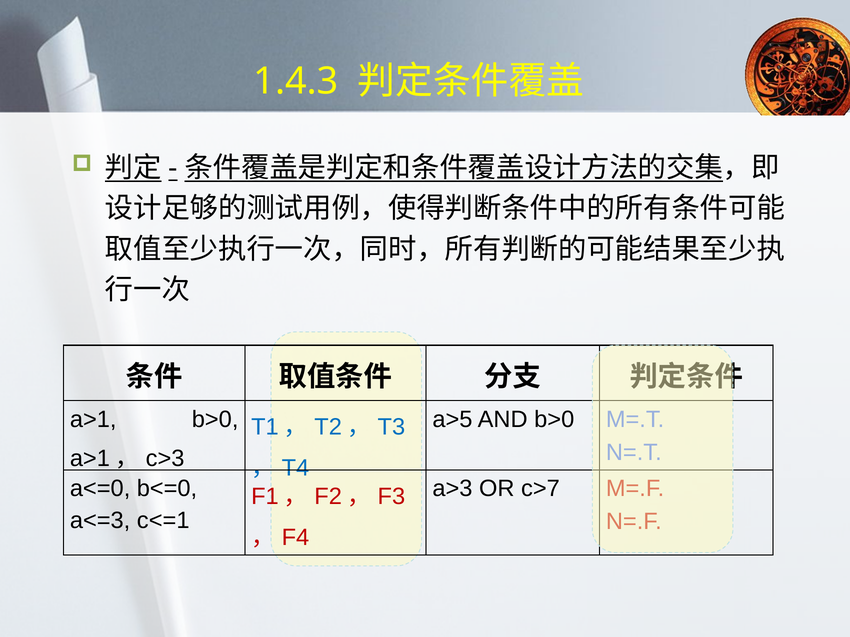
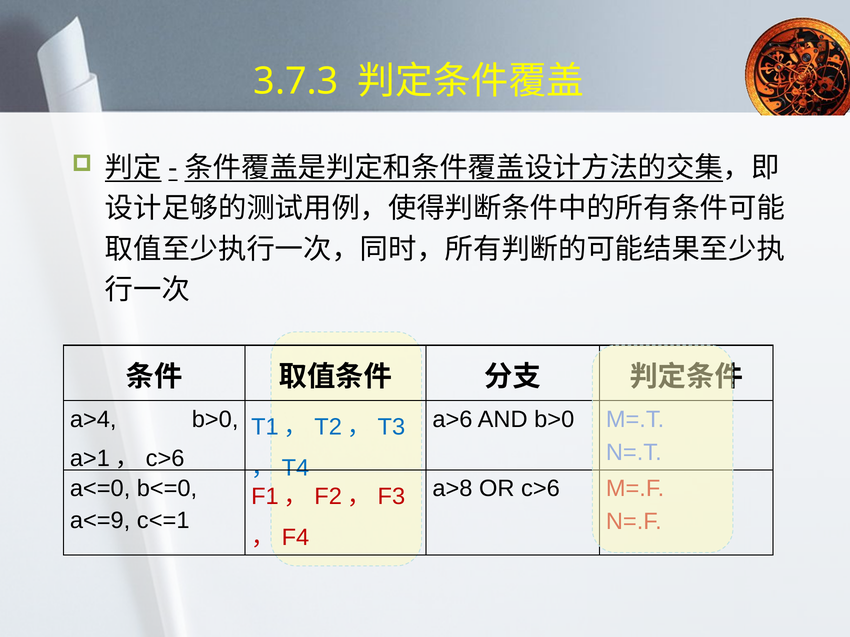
1.4.3: 1.4.3 -> 3.7.3
a>1: a>1 -> a>4
a>5: a>5 -> a>6
c>3 at (165, 459): c>3 -> c>6
a>3: a>3 -> a>8
OR c>7: c>7 -> c>6
a<=3: a<=3 -> a<=9
